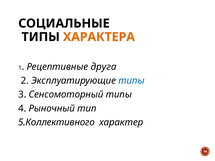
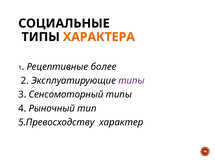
друга: друга -> более
типы at (131, 81) colour: blue -> purple
5.Коллективного: 5.Коллективного -> 5.Превосходству
